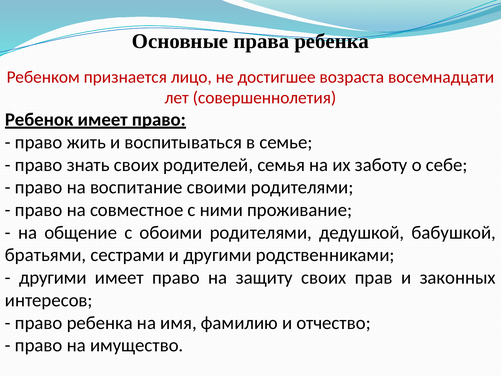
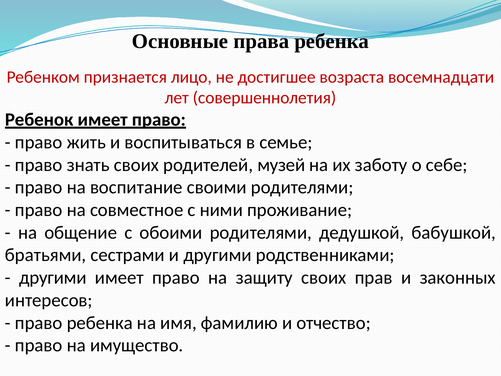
семья: семья -> музей
